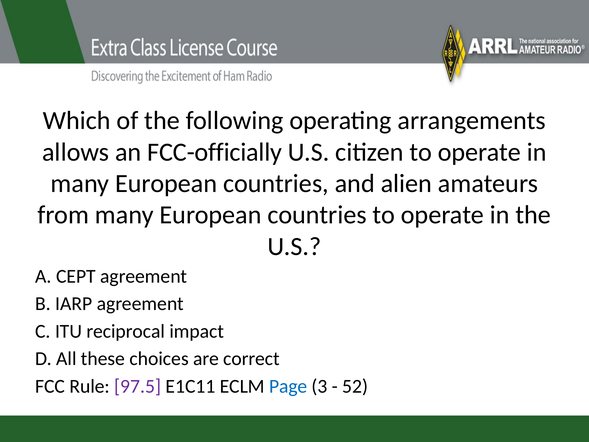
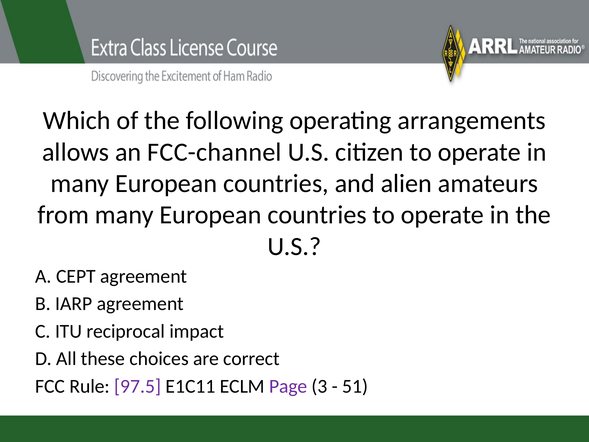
FCC-officially: FCC-officially -> FCC-channel
Page colour: blue -> purple
52: 52 -> 51
